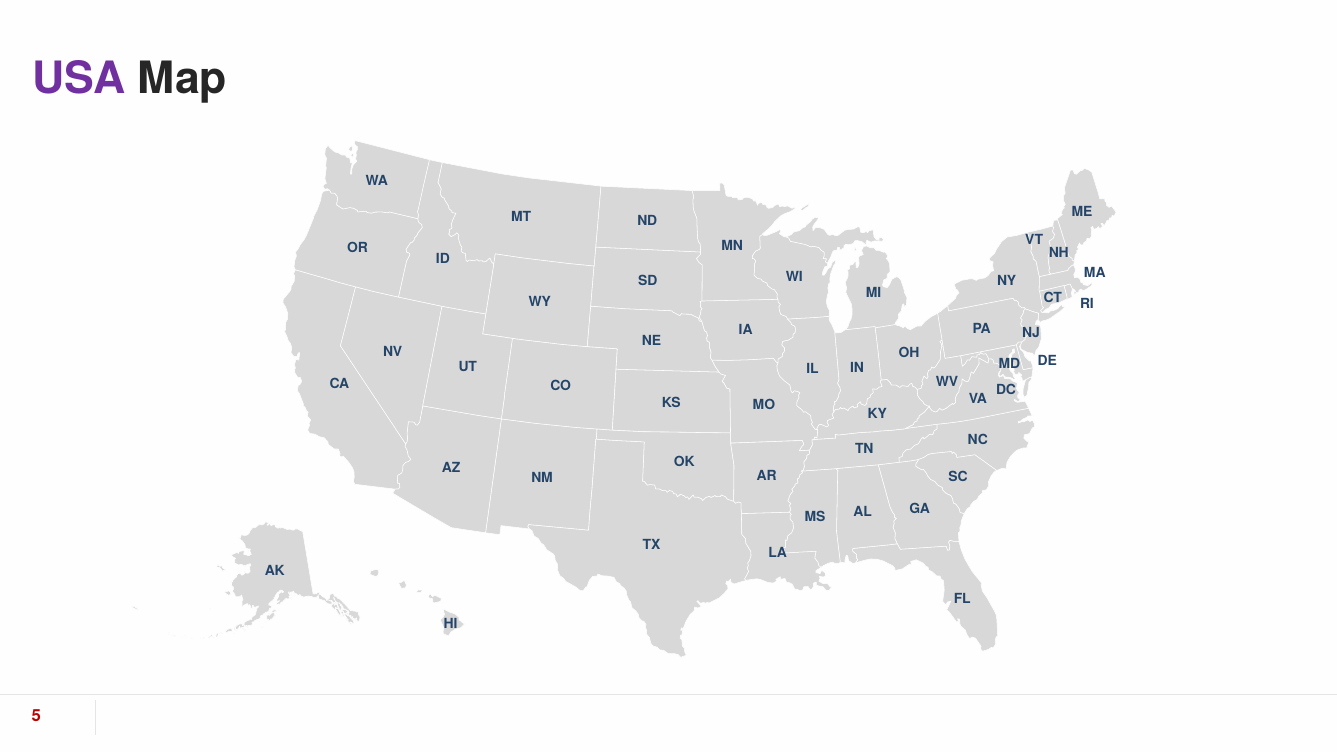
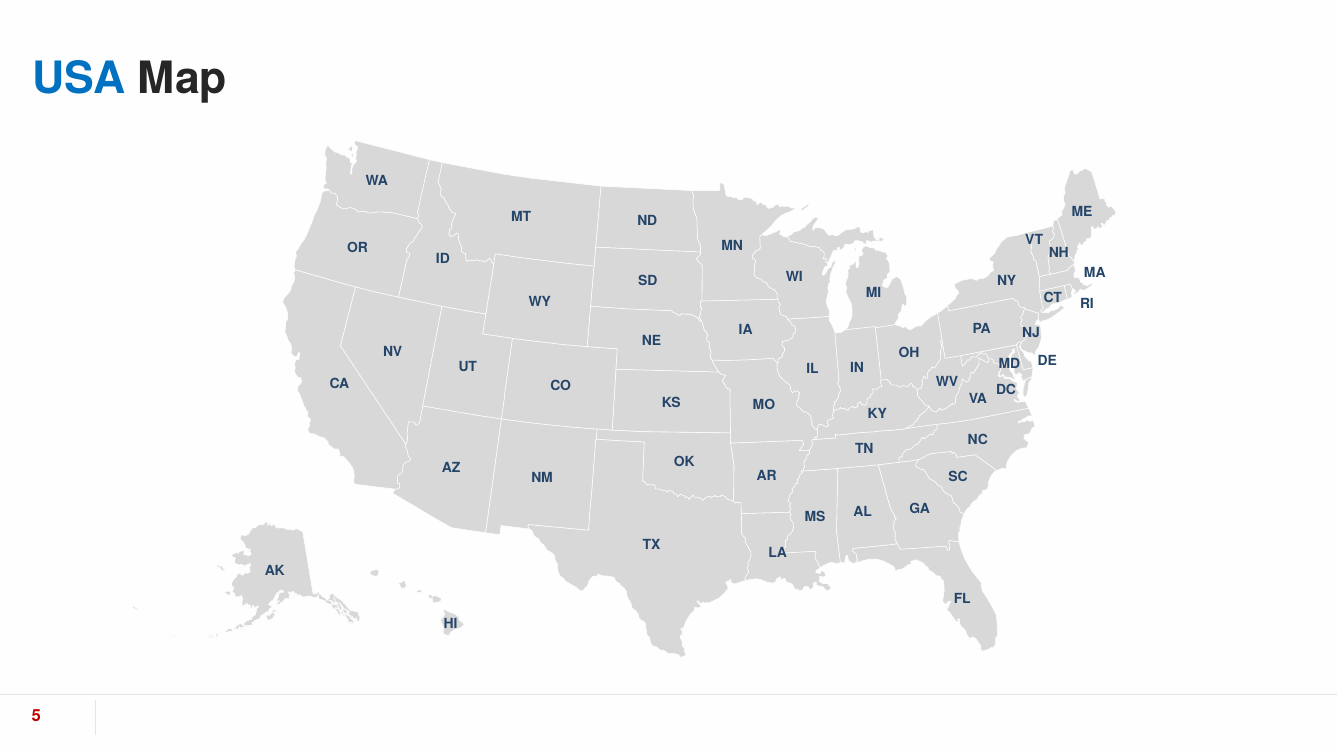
USA colour: purple -> blue
